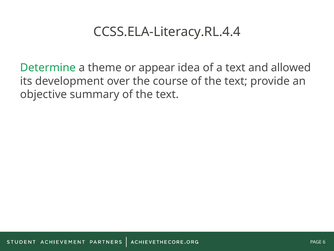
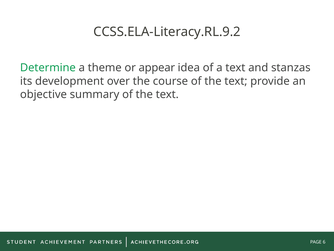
CCSS.ELA-Literacy.RL.4.4: CCSS.ELA-Literacy.RL.4.4 -> CCSS.ELA-Literacy.RL.9.2
allowed: allowed -> stanzas
